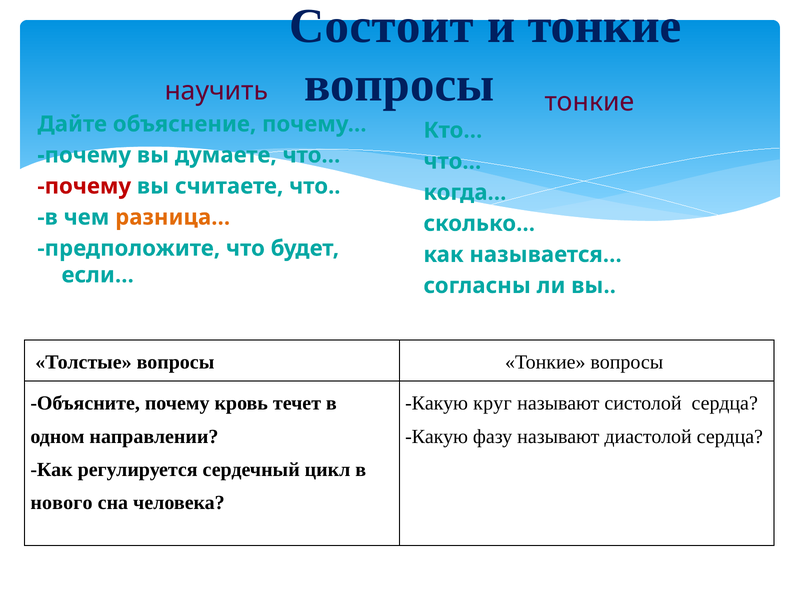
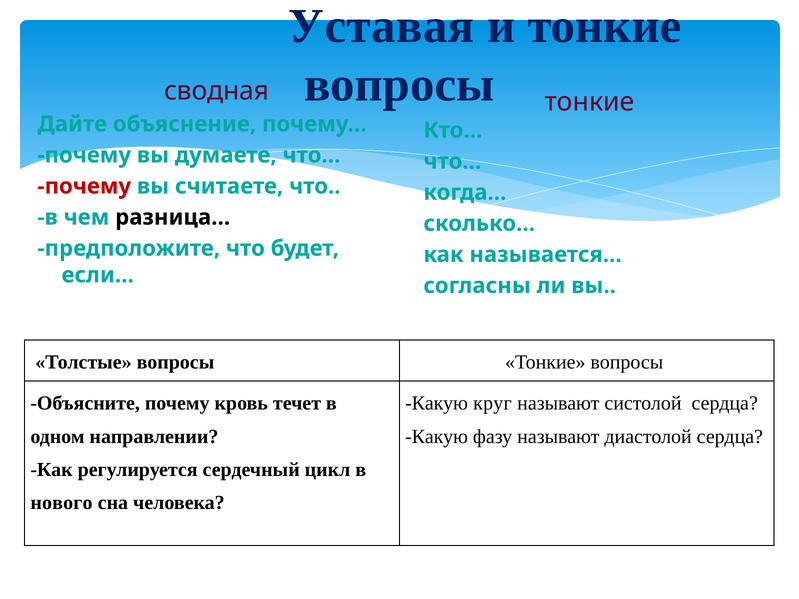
Состоит: Состоит -> Уставая
научить: научить -> сводная
разница… colour: orange -> black
